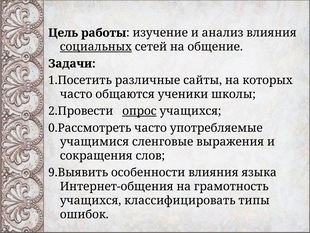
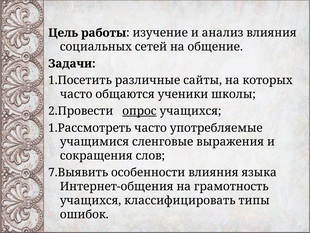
социальных underline: present -> none
0.Рассмотреть: 0.Рассмотреть -> 1.Рассмотреть
9.Выявить: 9.Выявить -> 7.Выявить
